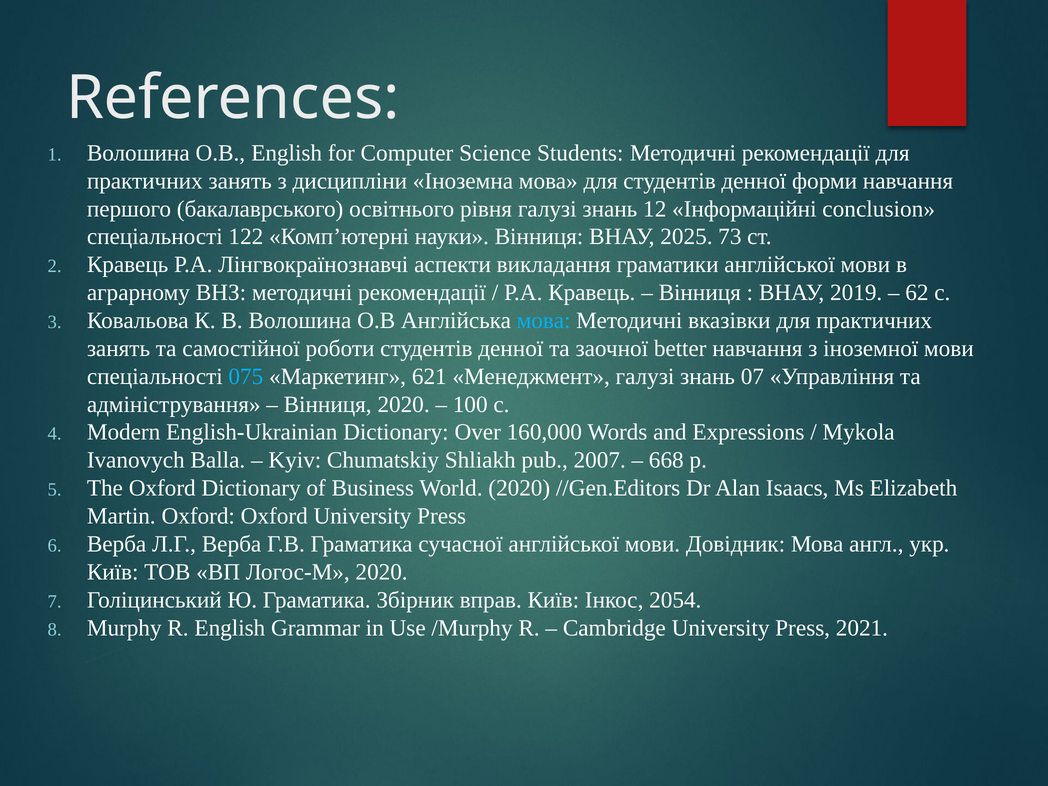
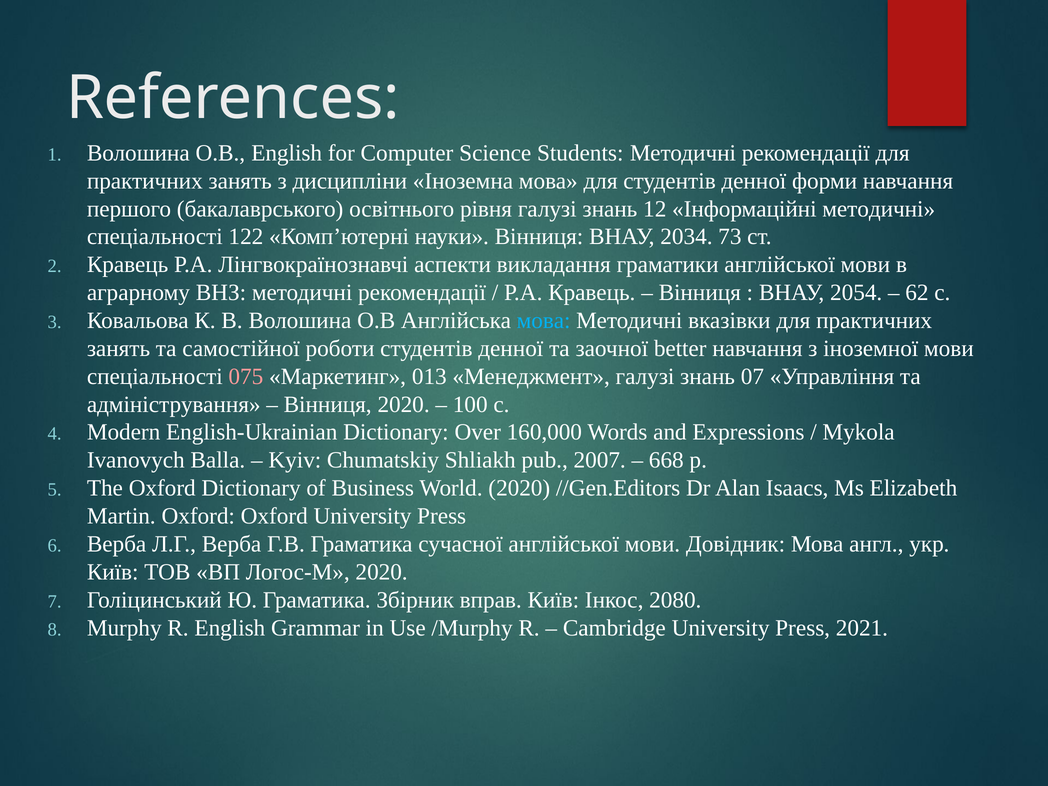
Інформаційні conclusion: conclusion -> методичні
2025: 2025 -> 2034
2019: 2019 -> 2054
075 colour: light blue -> pink
621: 621 -> 013
2054: 2054 -> 2080
